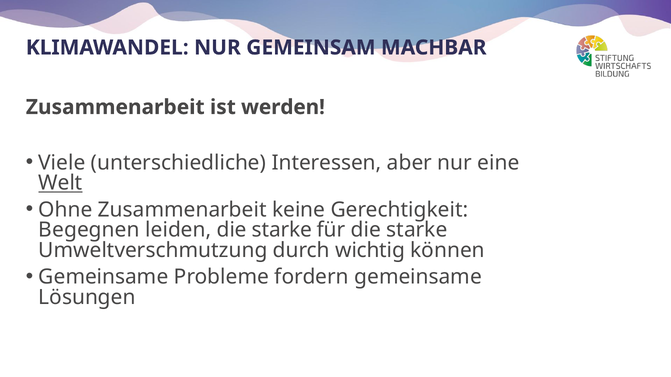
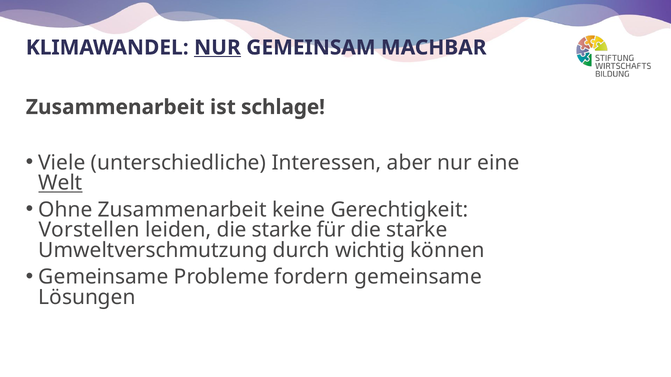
NUR at (217, 48) underline: none -> present
werden: werden -> schlage
Begegnen: Begegnen -> Vorstellen
